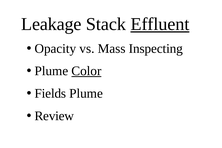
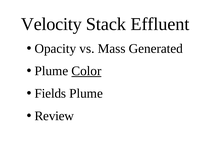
Leakage: Leakage -> Velocity
Effluent underline: present -> none
Inspecting: Inspecting -> Generated
